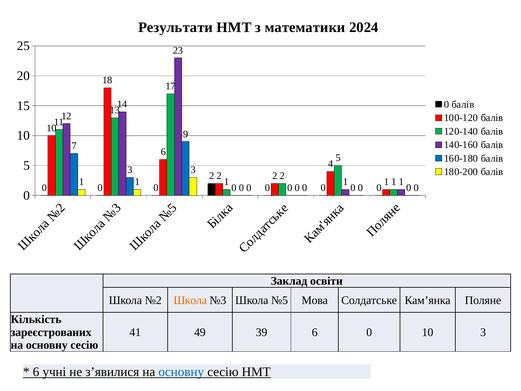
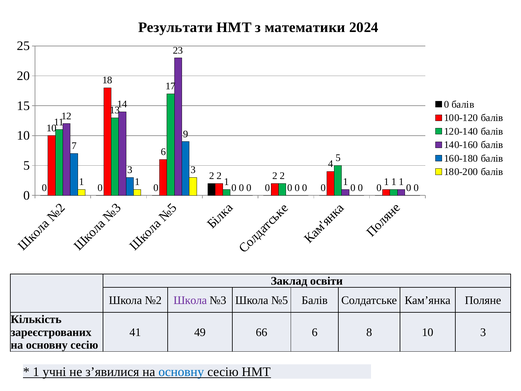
Школа at (190, 300) colour: orange -> purple
№5 Мова: Мова -> Балів
39: 39 -> 66
6 0: 0 -> 8
6 at (36, 372): 6 -> 1
